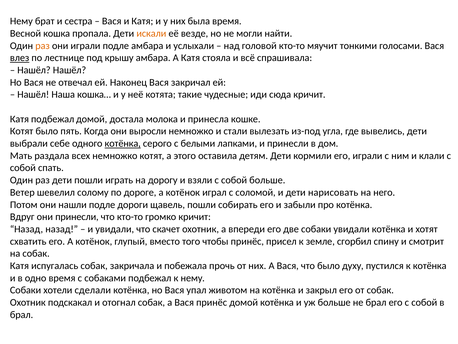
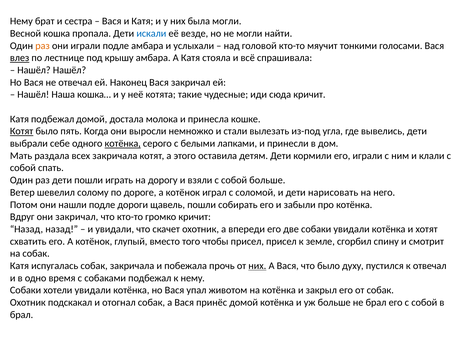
была время: время -> могли
искали colour: orange -> blue
Котят at (22, 131) underline: none -> present
всех немножко: немножко -> закричала
они принесли: принесли -> закричал
чтобы принёс: принёс -> присел
них at (257, 265) underline: none -> present
к котёнка: котёнка -> отвечал
хотели сделали: сделали -> увидали
